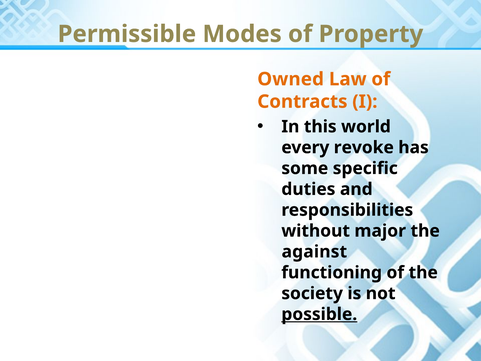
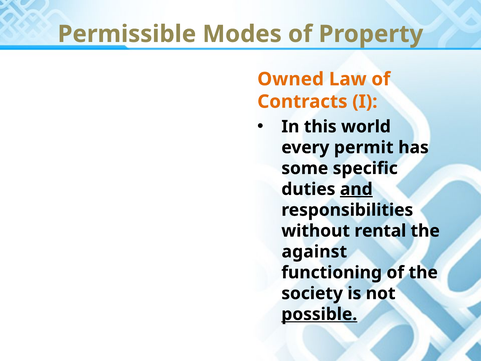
revoke: revoke -> permit
and underline: none -> present
major: major -> rental
